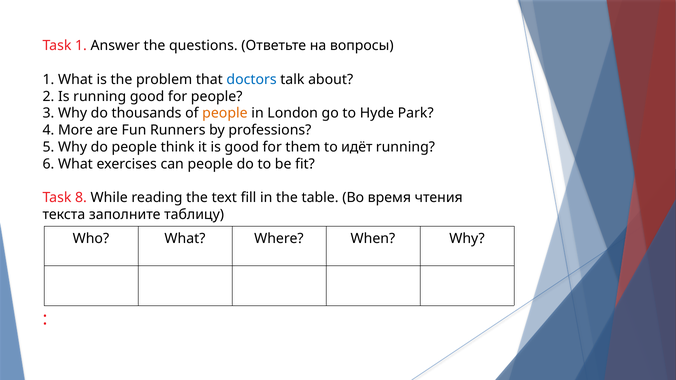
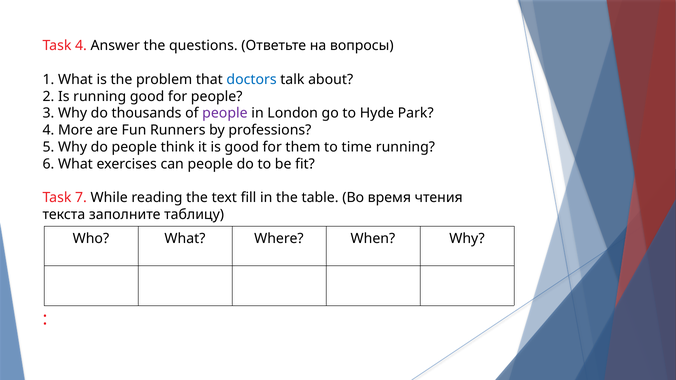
Task 1: 1 -> 4
people at (225, 113) colour: orange -> purple
идёт: идёт -> time
8: 8 -> 7
